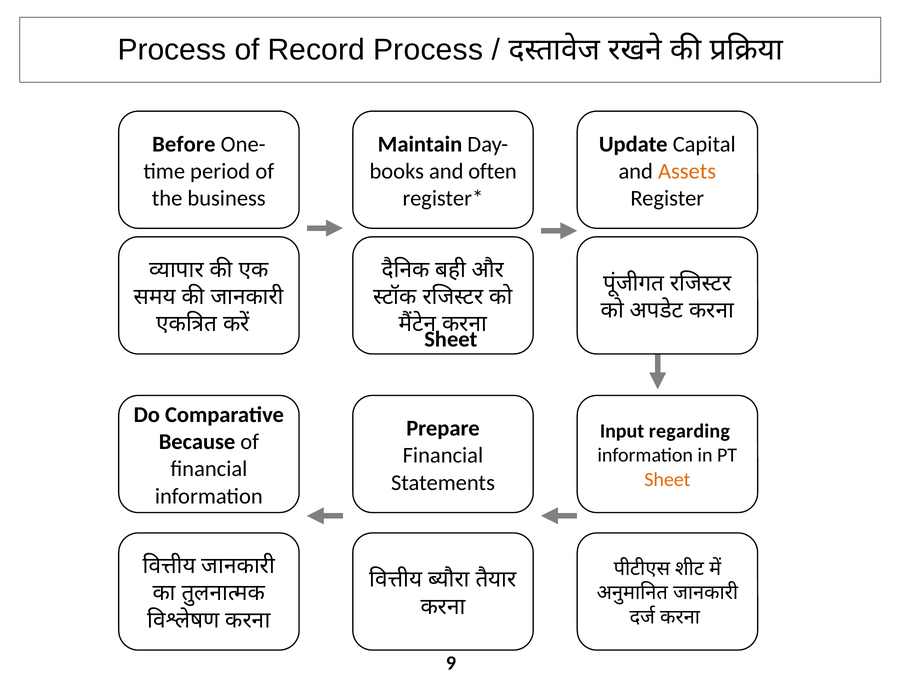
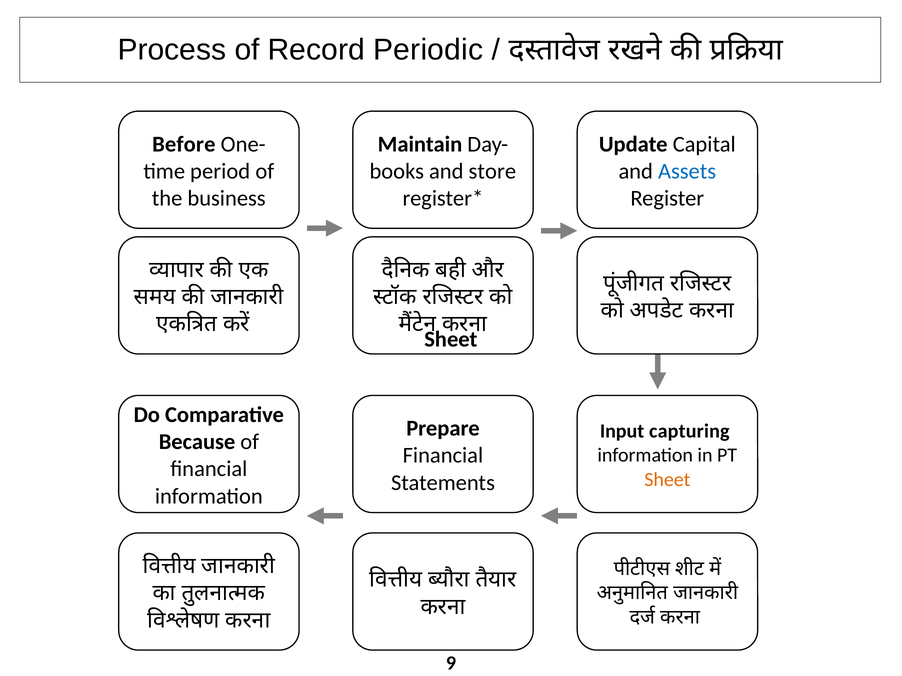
Record Process: Process -> Periodic
often: often -> store
Assets colour: orange -> blue
regarding: regarding -> capturing
